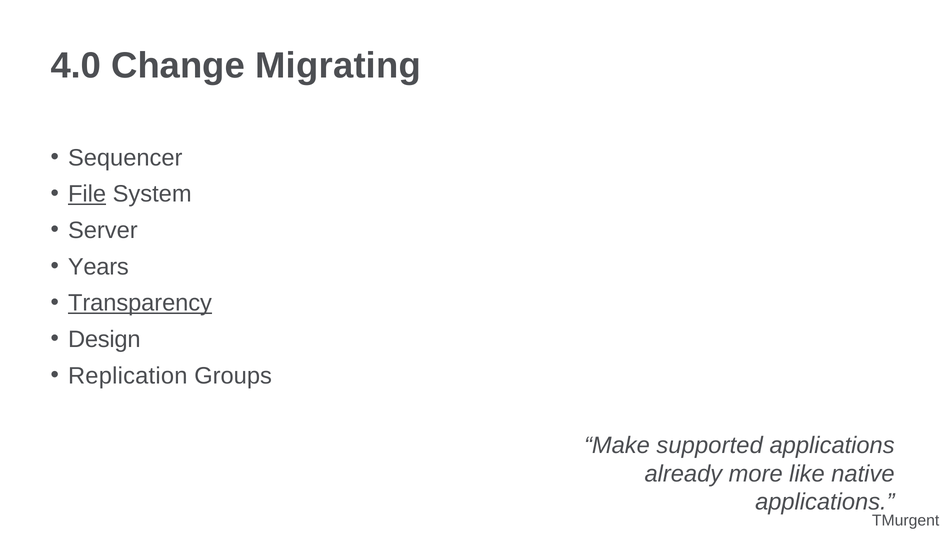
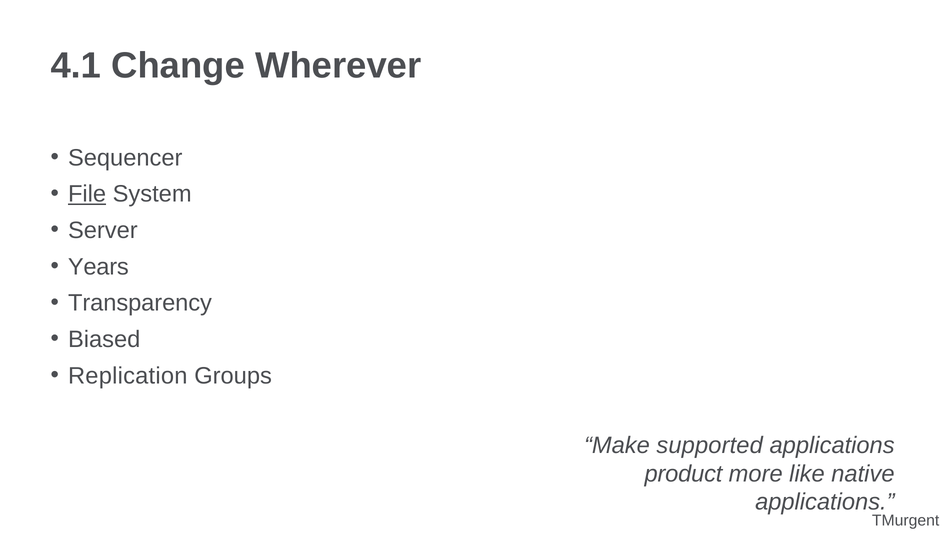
4.0: 4.0 -> 4.1
Migrating: Migrating -> Wherever
Transparency underline: present -> none
Design: Design -> Biased
already: already -> product
